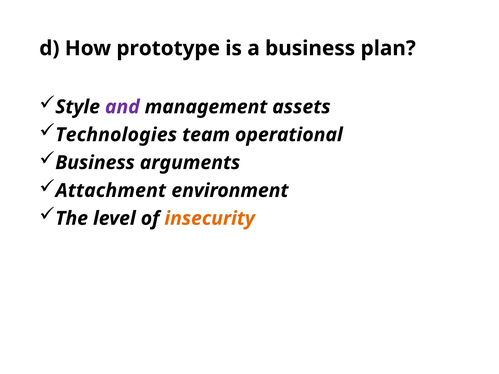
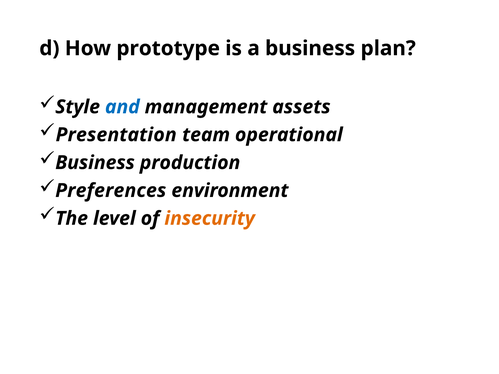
and colour: purple -> blue
Technologies: Technologies -> Presentation
arguments: arguments -> production
Attachment: Attachment -> Preferences
